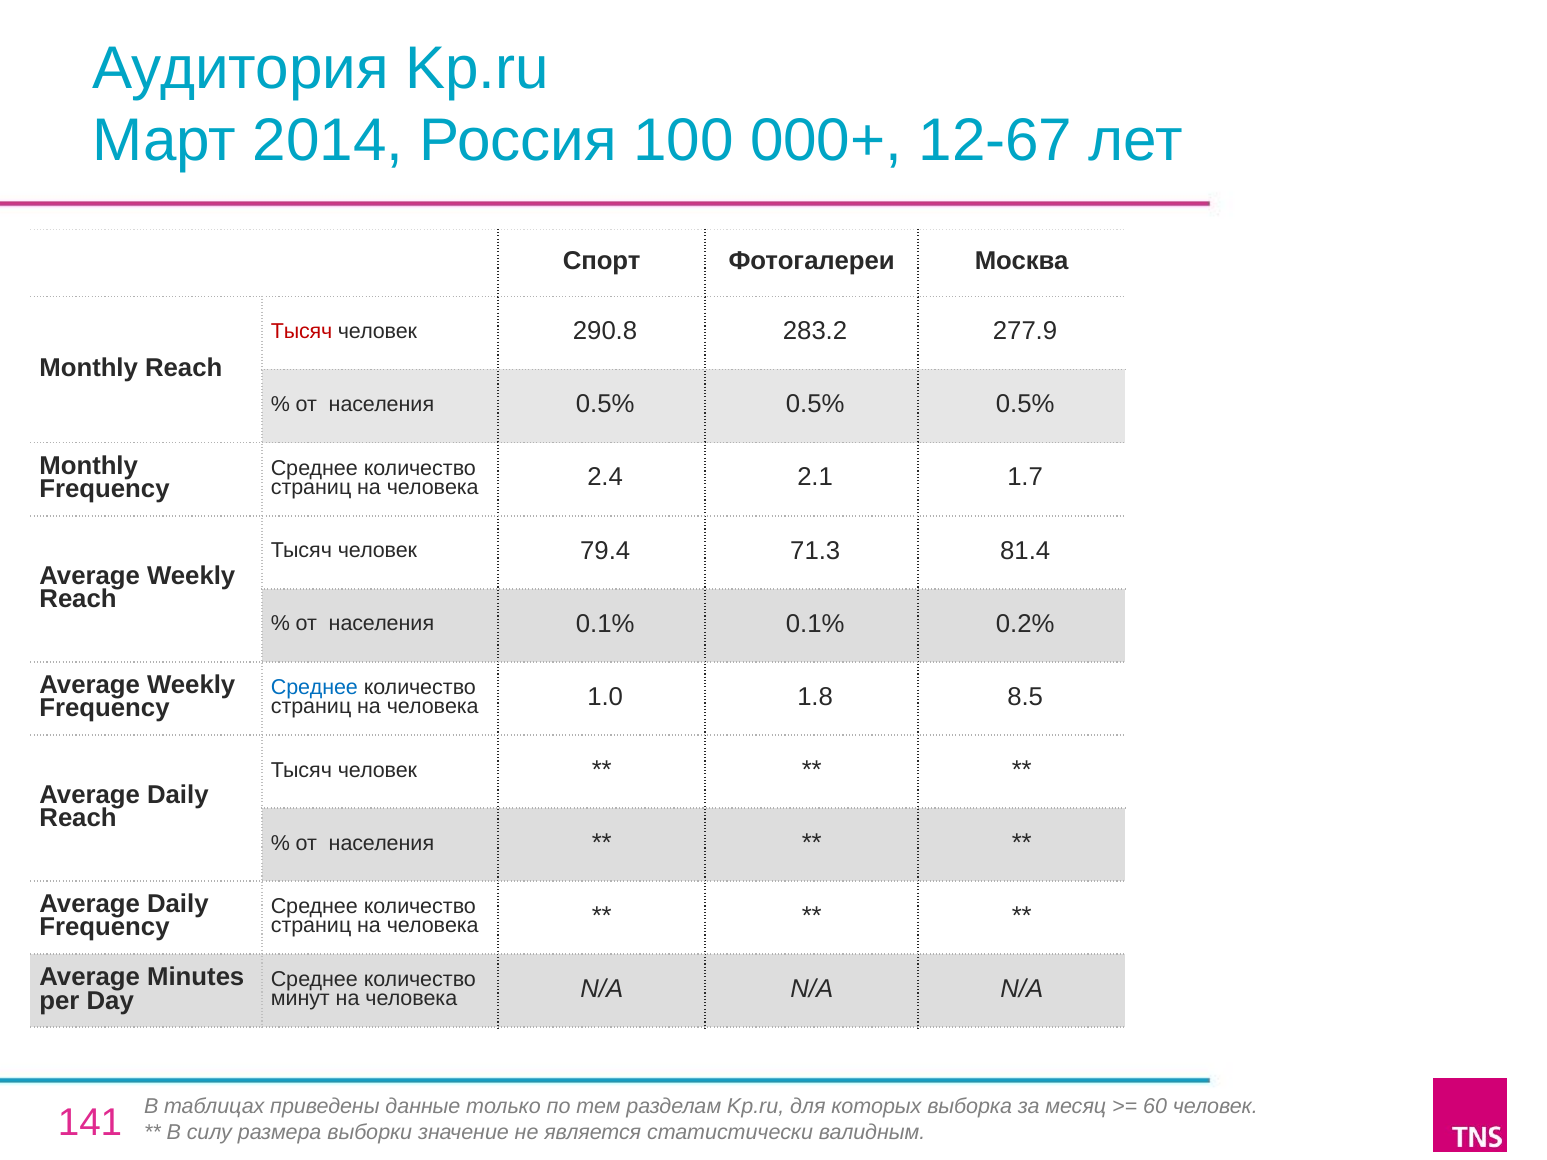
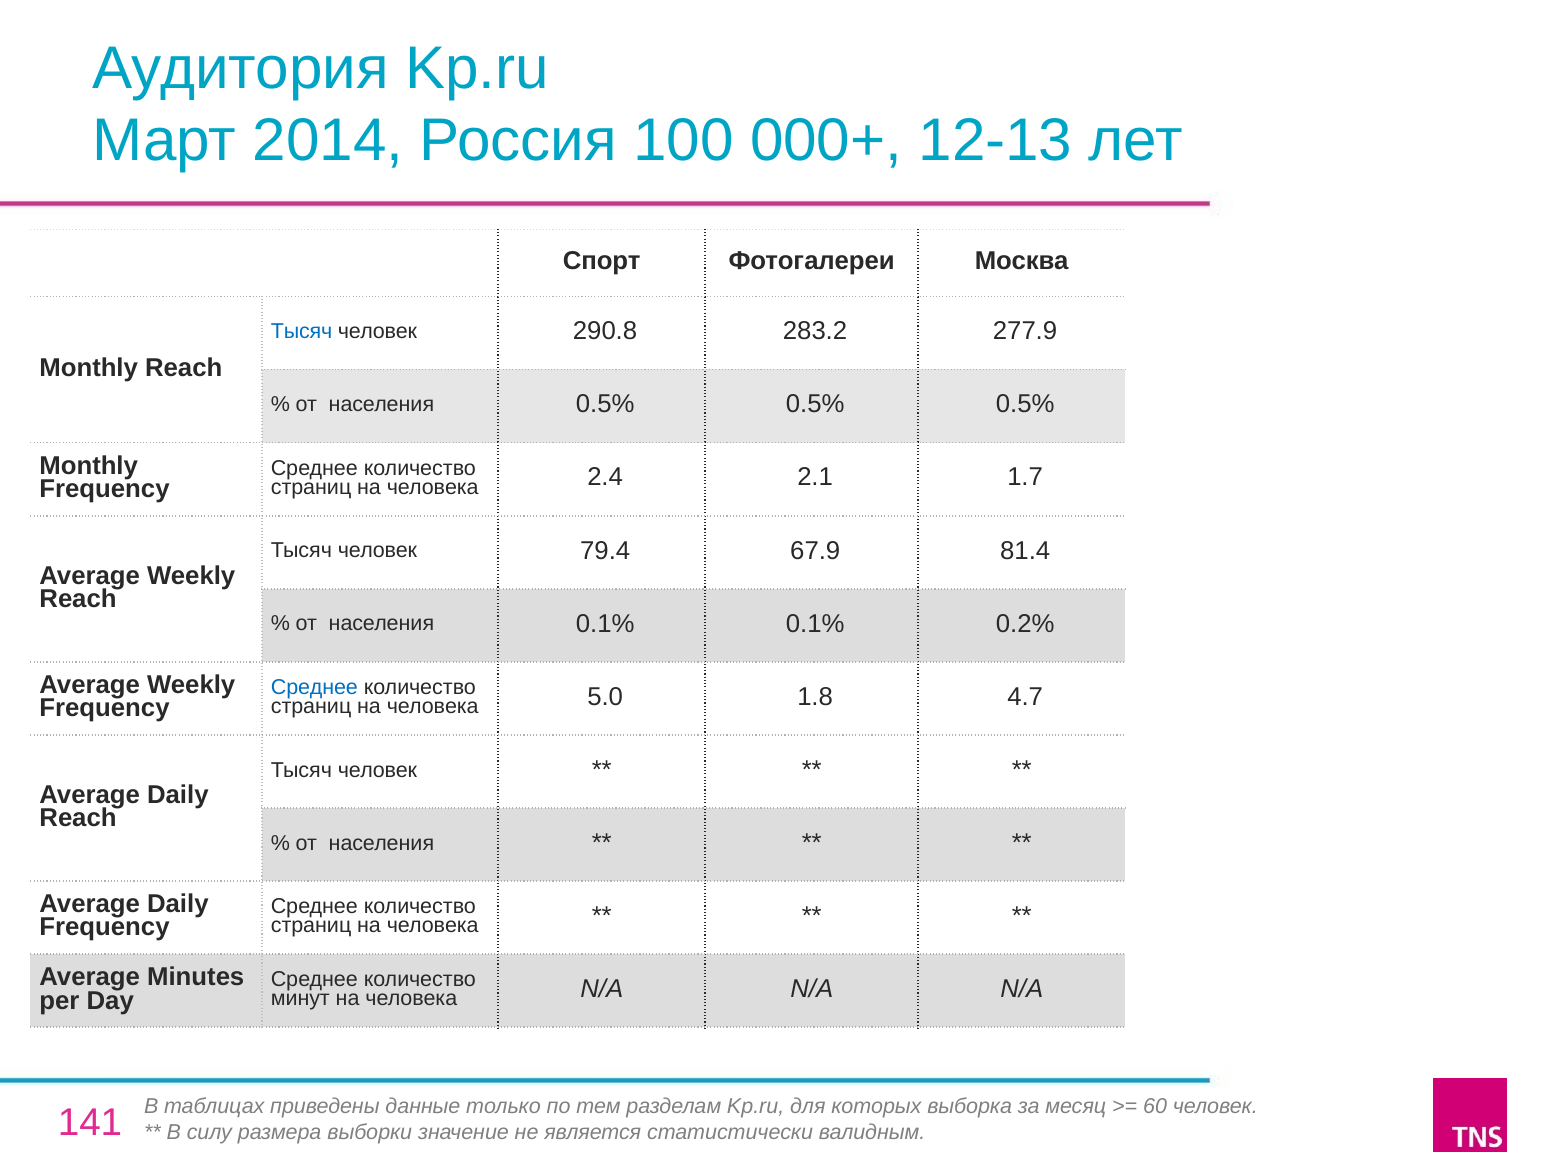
12-67: 12-67 -> 12-13
Тысяч at (302, 332) colour: red -> blue
71.3: 71.3 -> 67.9
1.0: 1.0 -> 5.0
8.5: 8.5 -> 4.7
